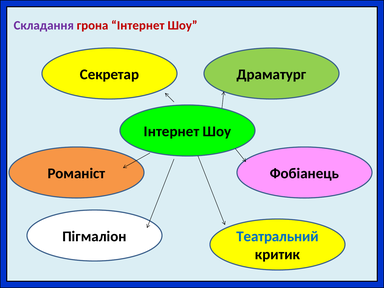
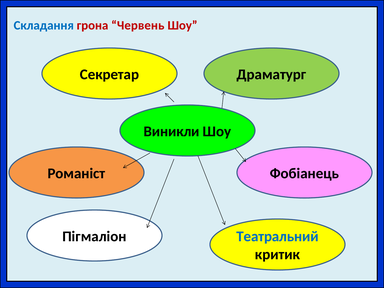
Складання colour: purple -> blue
грона Інтернет: Інтернет -> Червень
Інтернет at (172, 132): Інтернет -> Виникли
